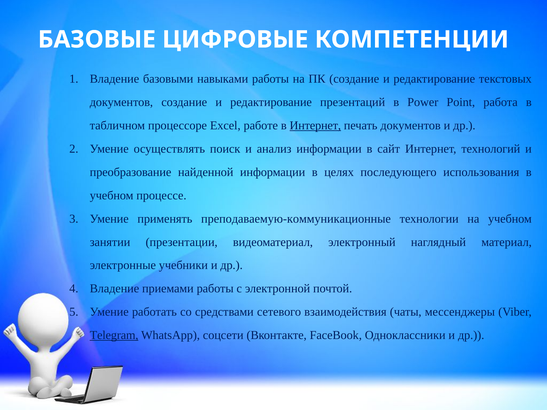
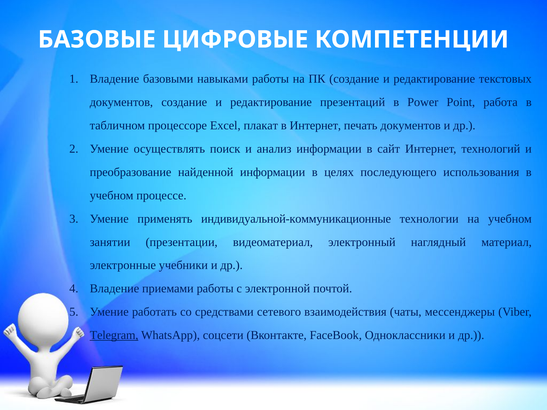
работе: работе -> плакат
Интернет at (315, 126) underline: present -> none
преподаваемую-коммуникационные: преподаваемую-коммуникационные -> индивидуальной-коммуникационные
